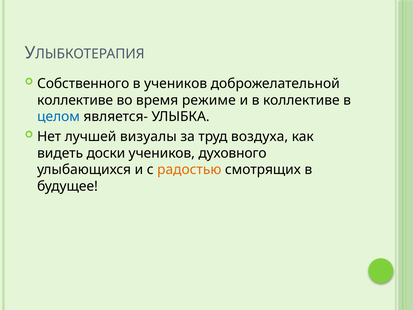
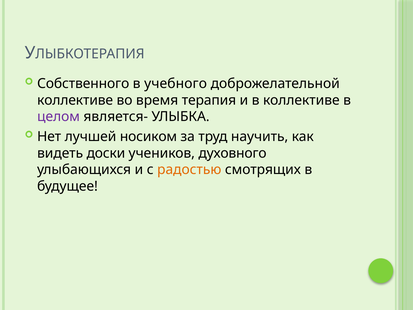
в учеников: учеников -> учебного
режиме: режиме -> терапия
целом colour: blue -> purple
визуалы: визуалы -> носиком
воздуха: воздуха -> научить
